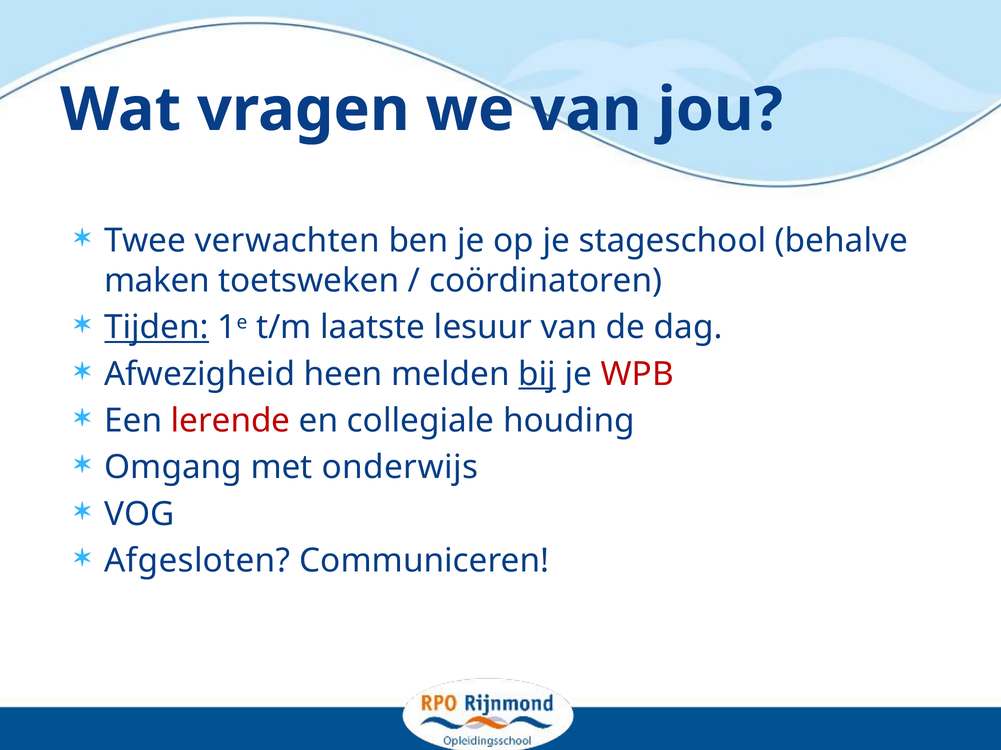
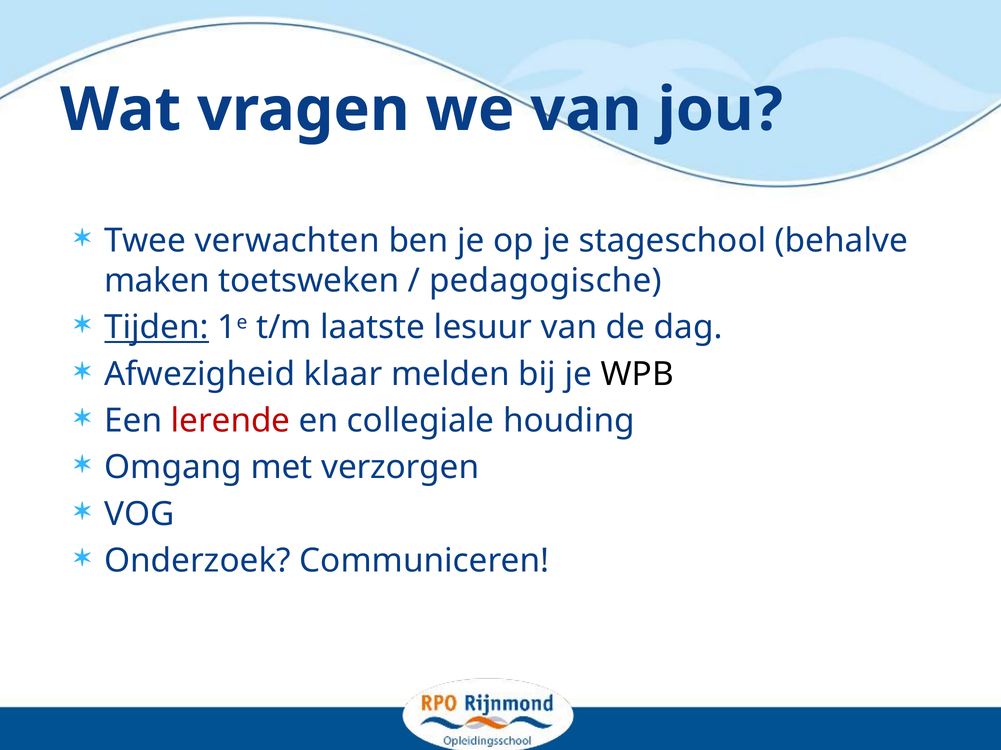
coördinatoren: coördinatoren -> pedagogische
heen: heen -> klaar
bij underline: present -> none
WPB colour: red -> black
onderwijs: onderwijs -> verzorgen
Afgesloten: Afgesloten -> Onderzoek
